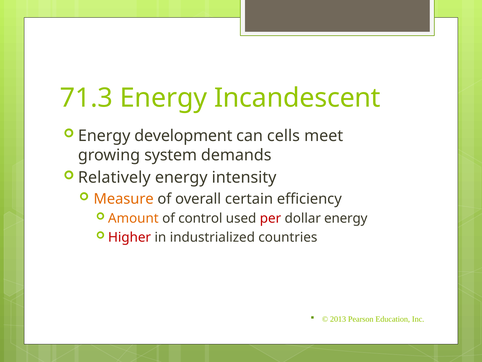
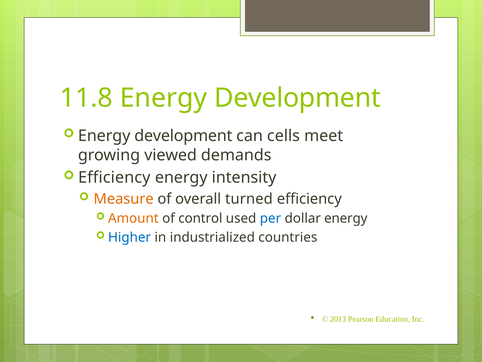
71.3: 71.3 -> 11.8
Incandescent at (297, 98): Incandescent -> Development
system: system -> viewed
Relatively at (114, 177): Relatively -> Efficiency
certain: certain -> turned
per colour: red -> blue
Higher colour: red -> blue
